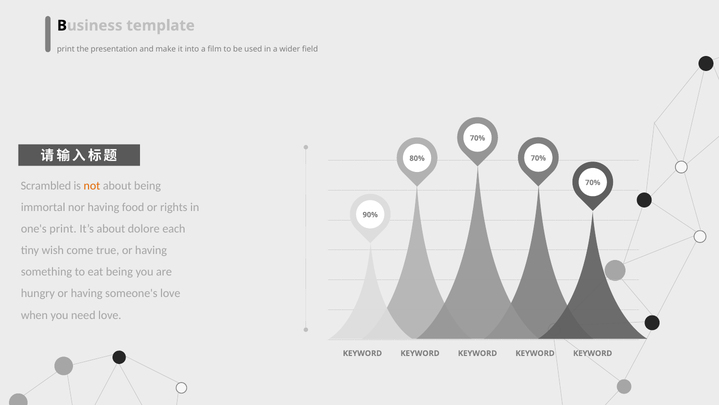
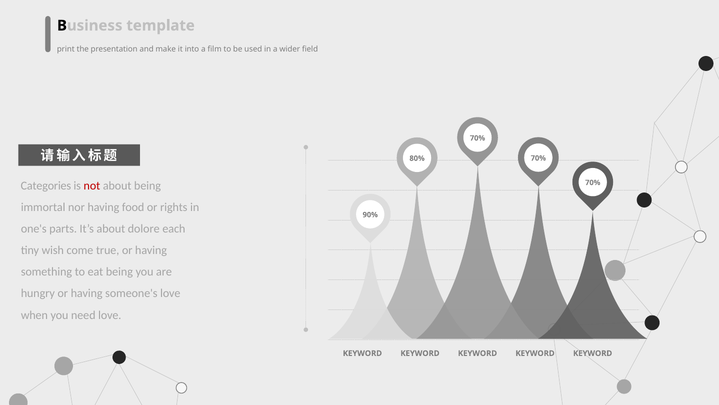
Scrambled: Scrambled -> Categories
not colour: orange -> red
one's print: print -> parts
